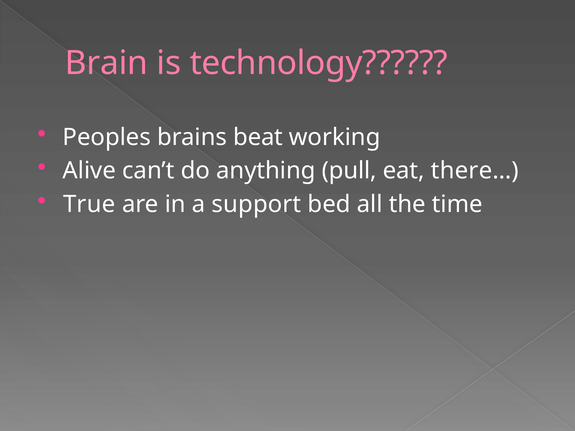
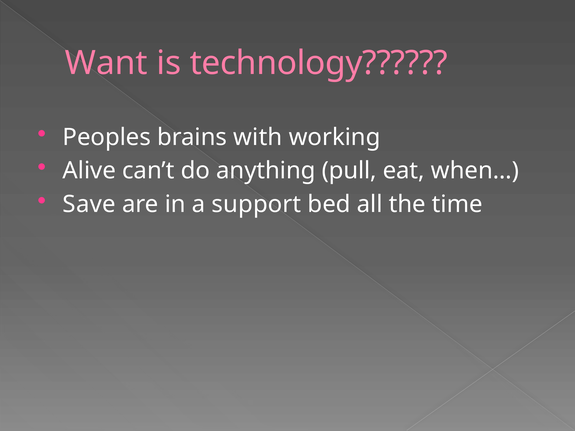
Brain: Brain -> Want
beat: beat -> with
there…: there… -> when…
True: True -> Save
